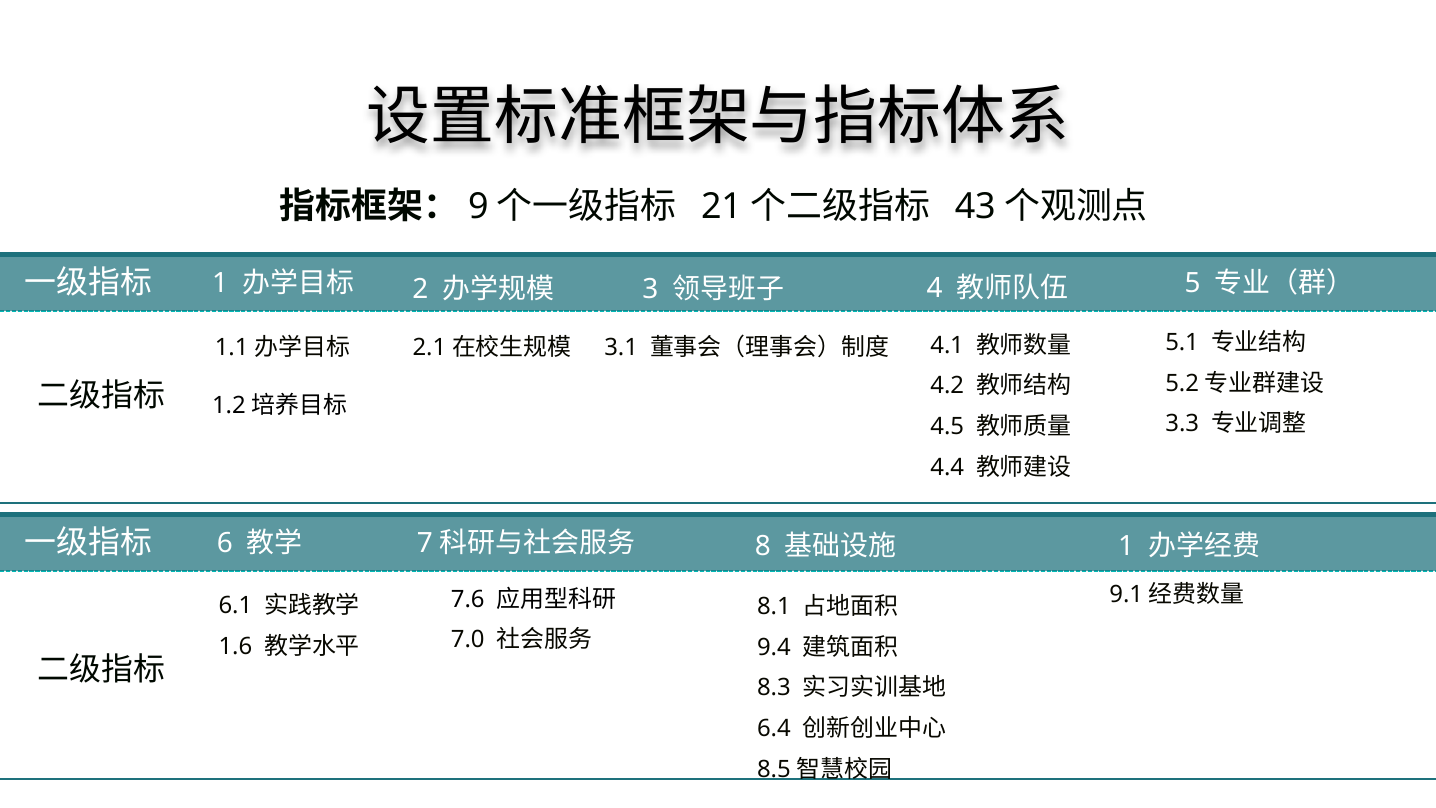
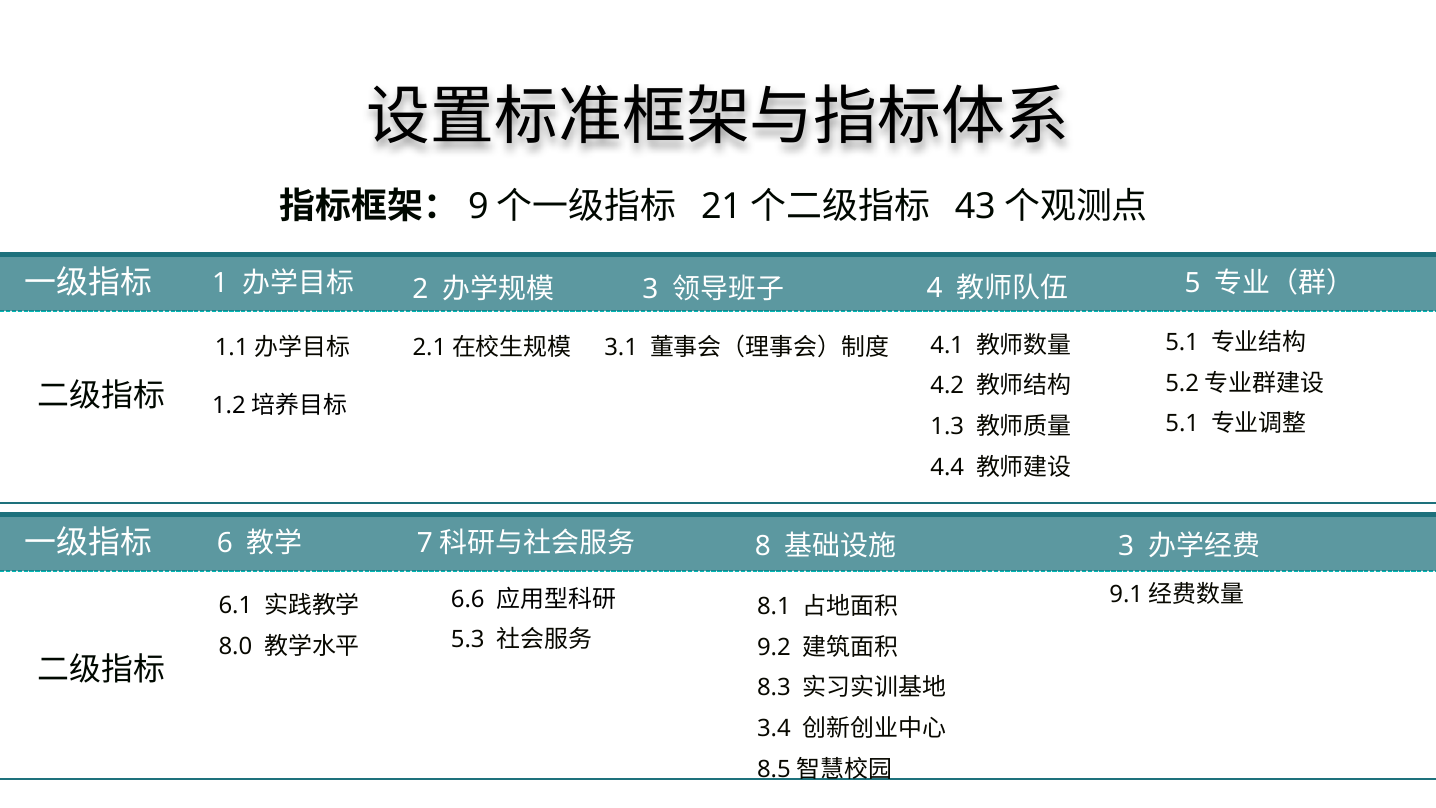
3.3 at (1182, 424): 3.3 -> 5.1
4.5: 4.5 -> 1.3
1 at (1126, 546): 1 -> 3
7.6: 7.6 -> 6.6
7.0: 7.0 -> 5.3
1.6: 1.6 -> 8.0
9.4: 9.4 -> 9.2
6.4: 6.4 -> 3.4
